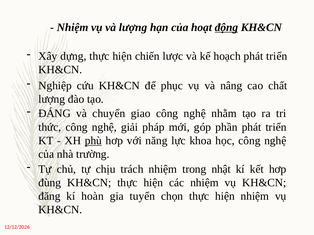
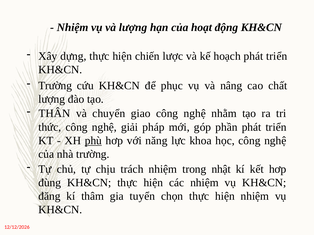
động underline: present -> none
Nghiệp at (55, 86): Nghiệp -> Trường
ĐÁNG: ĐÁNG -> THÂN
hoàn: hoàn -> thâm
